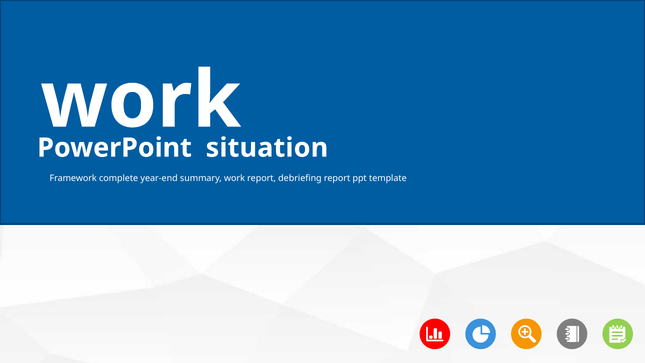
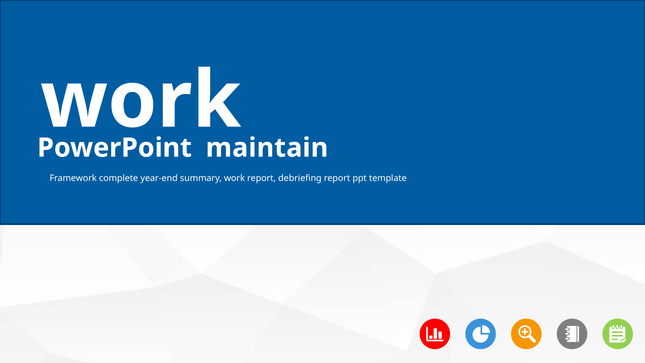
situation: situation -> maintain
